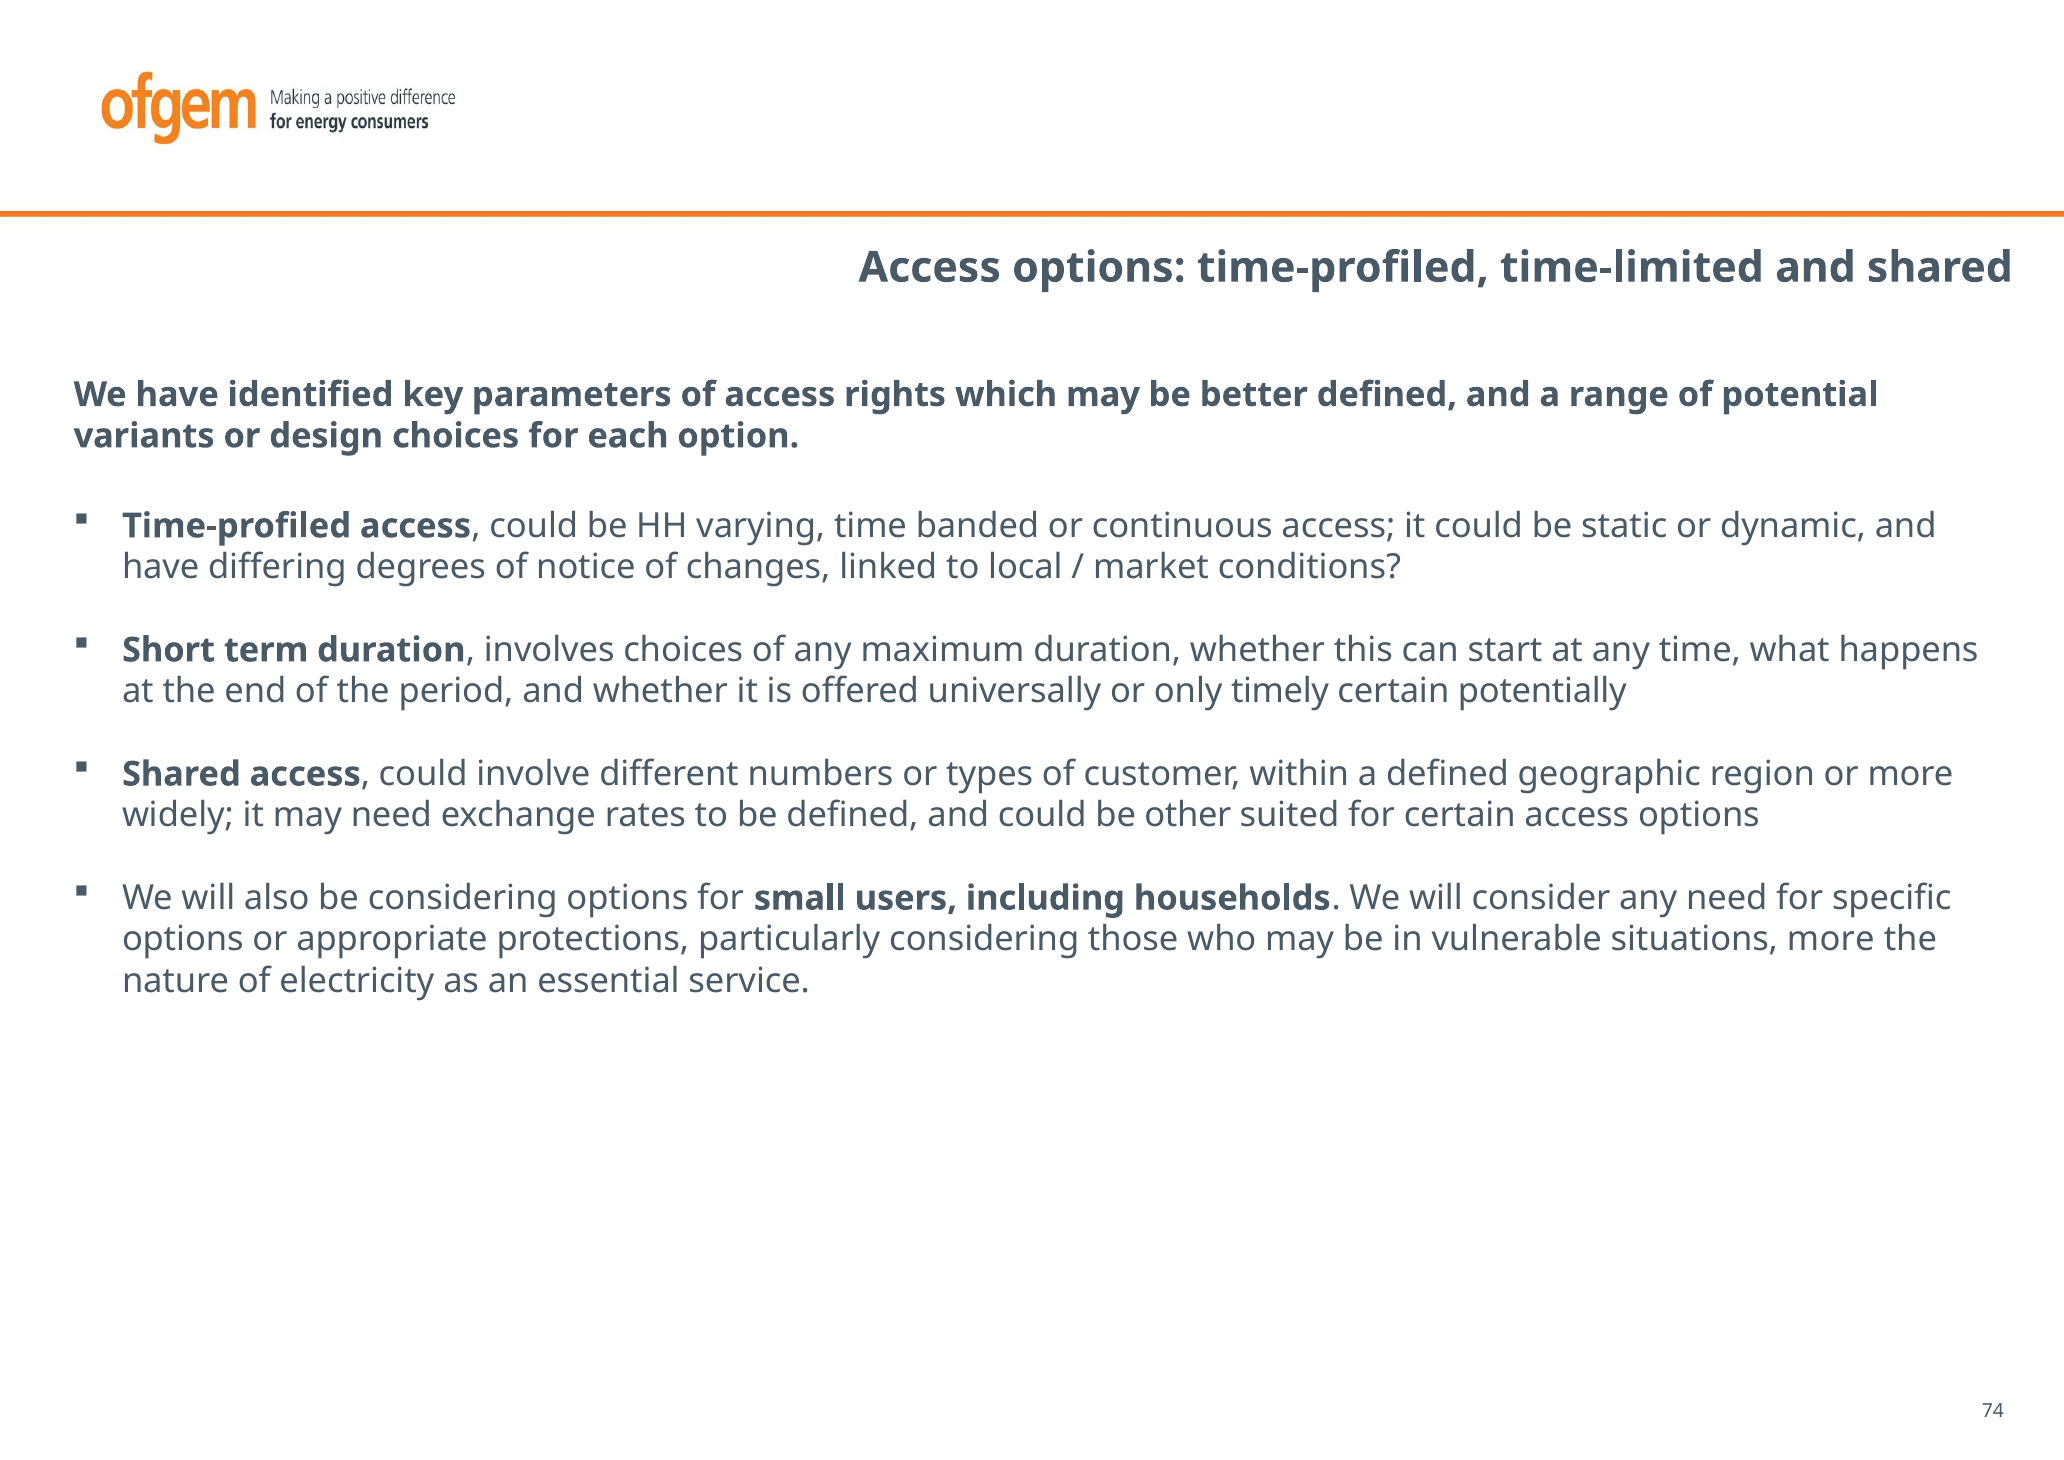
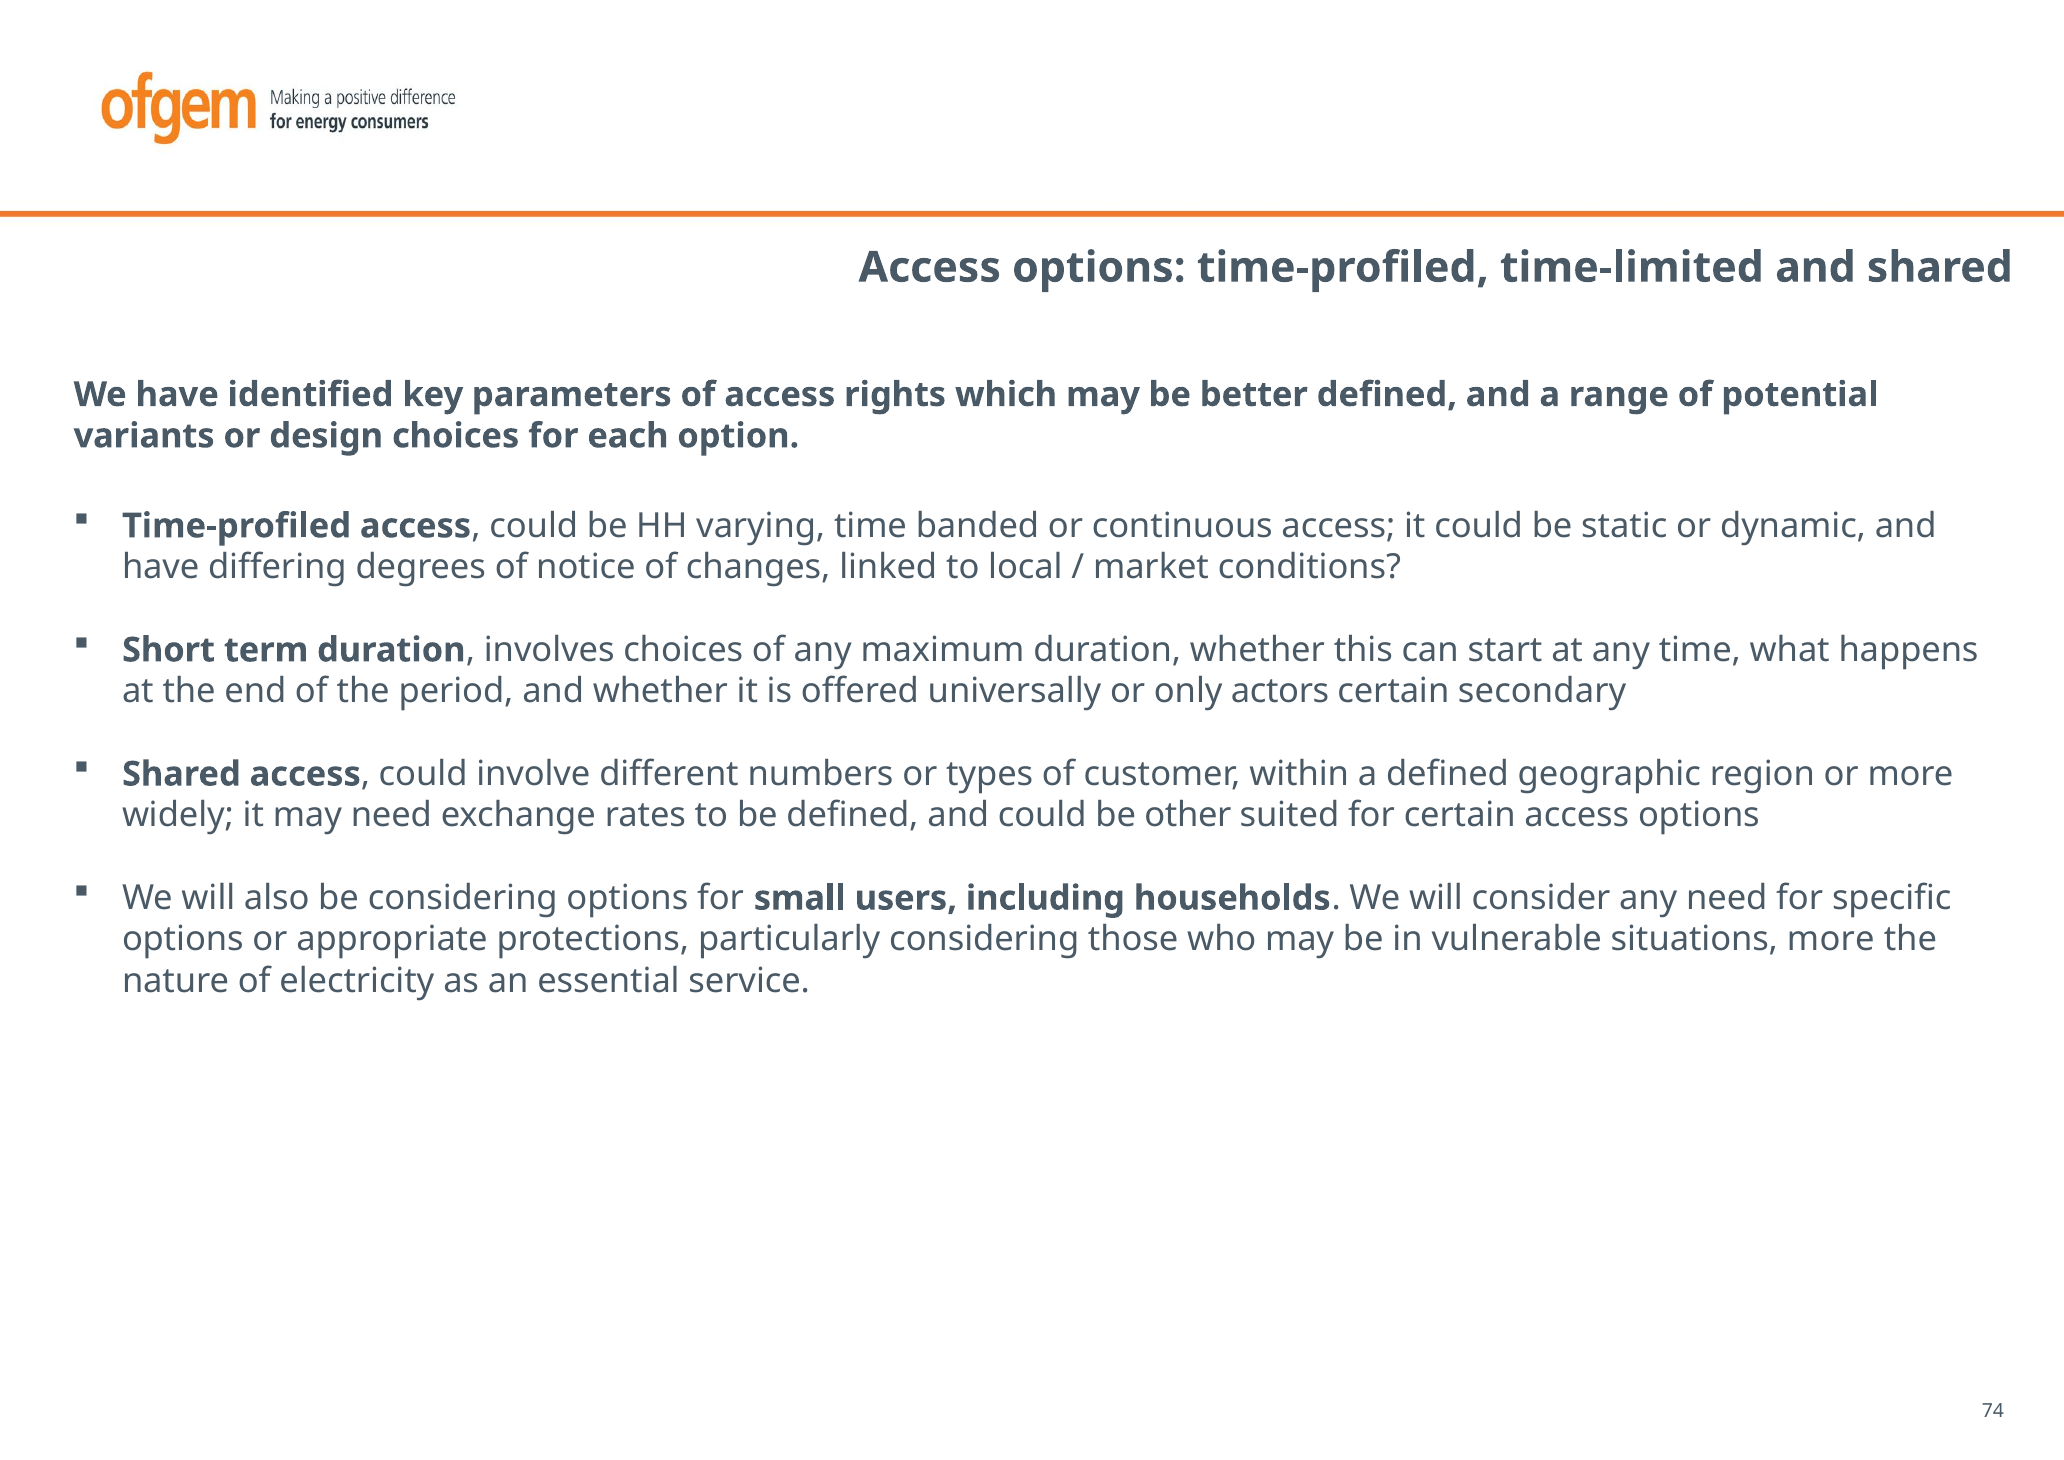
timely: timely -> actors
potentially: potentially -> secondary
